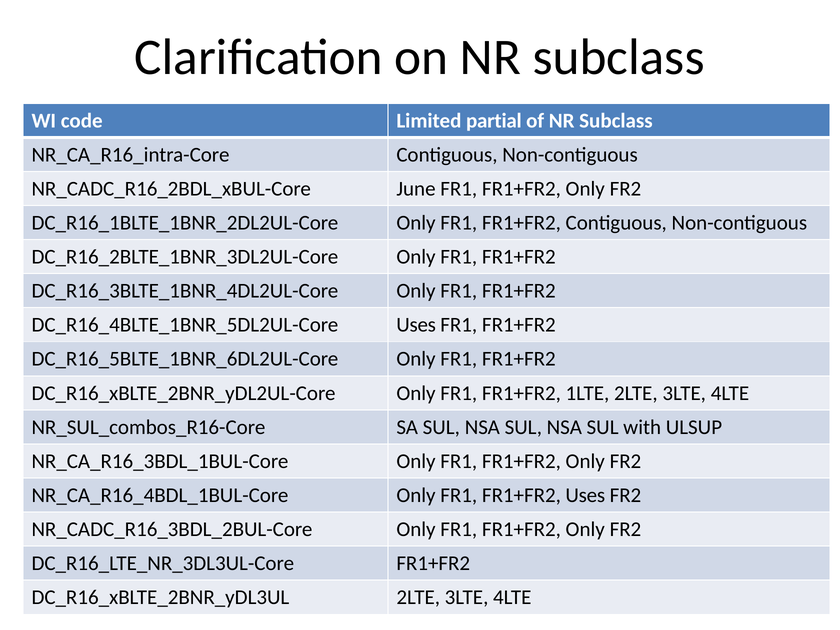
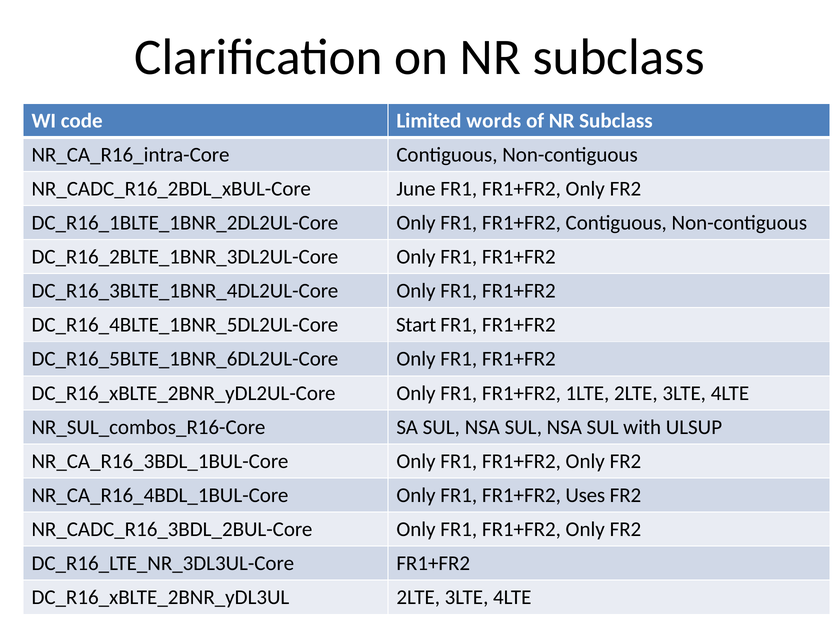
partial: partial -> words
Uses at (416, 325): Uses -> Start
